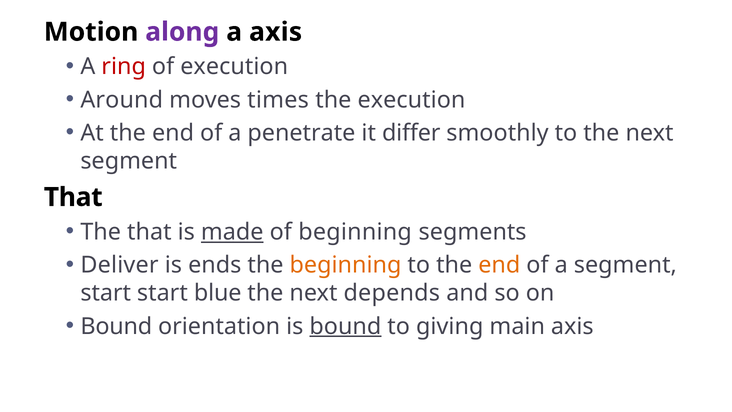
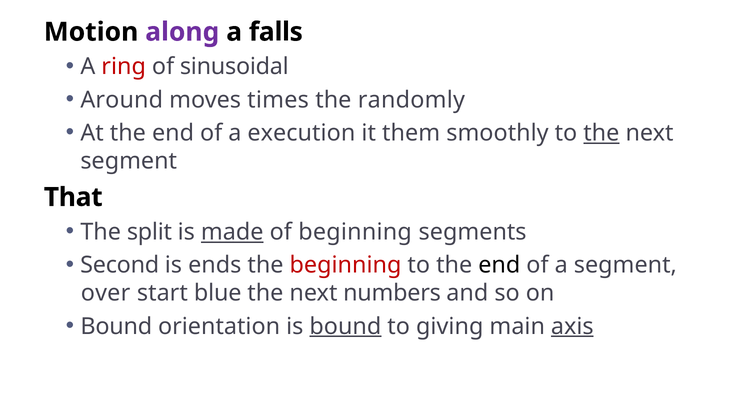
a axis: axis -> falls
of execution: execution -> sinusoidal
the execution: execution -> randomly
penetrate: penetrate -> execution
differ: differ -> them
the at (601, 133) underline: none -> present
The that: that -> split
Deliver: Deliver -> Second
beginning at (346, 265) colour: orange -> red
end at (499, 265) colour: orange -> black
start at (106, 293): start -> over
depends: depends -> numbers
axis at (572, 326) underline: none -> present
